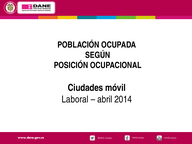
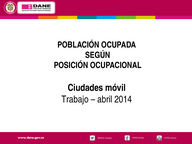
Laboral: Laboral -> Trabajo
